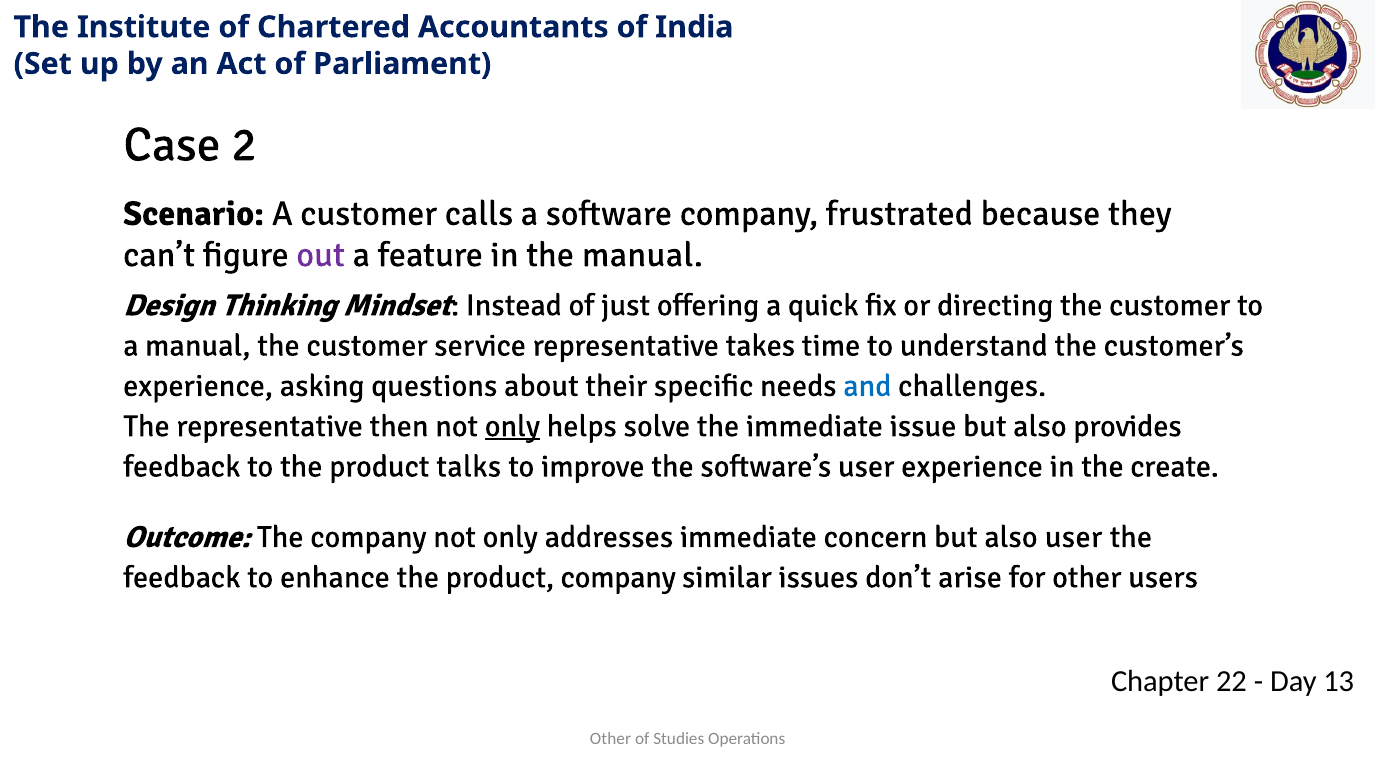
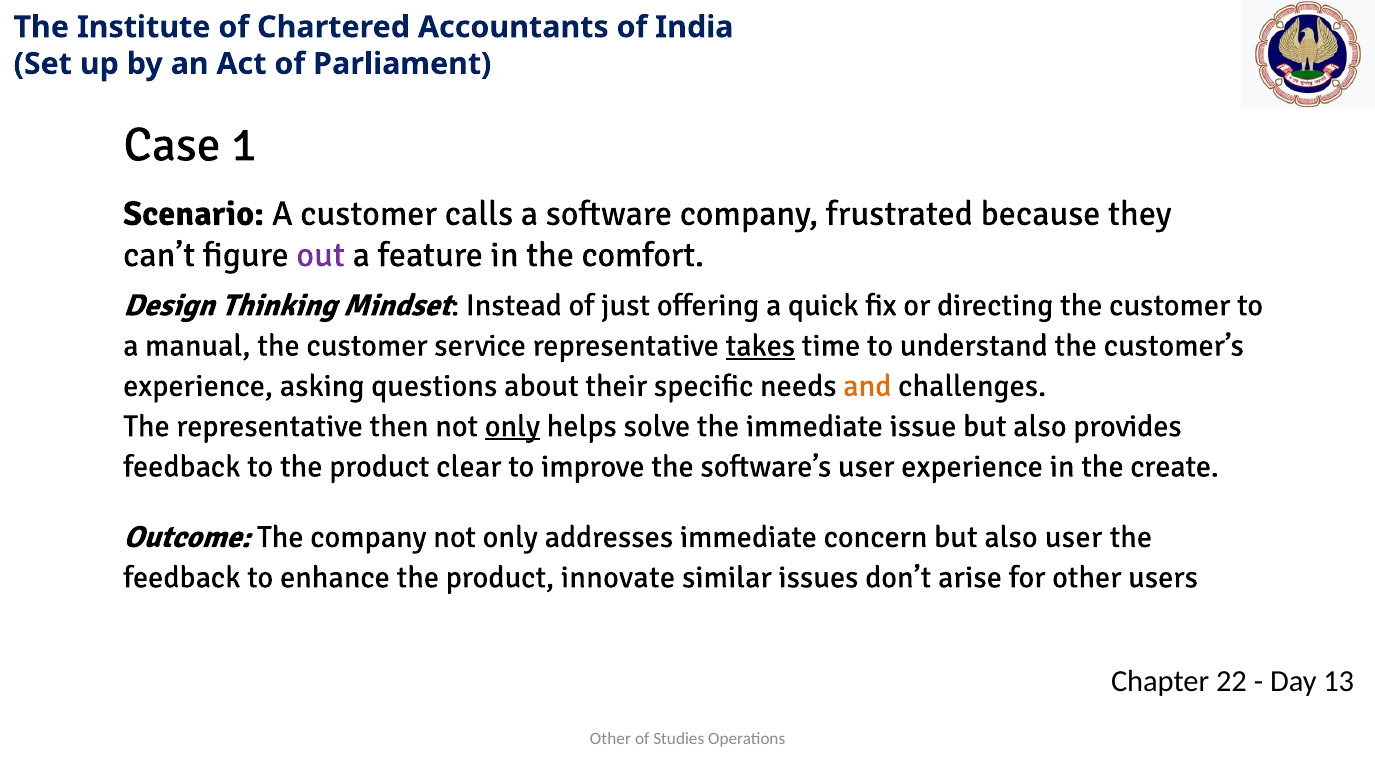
2: 2 -> 1
the manual: manual -> comfort
takes underline: none -> present
and colour: blue -> orange
talks: talks -> clear
product company: company -> innovate
